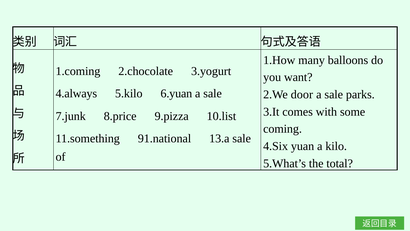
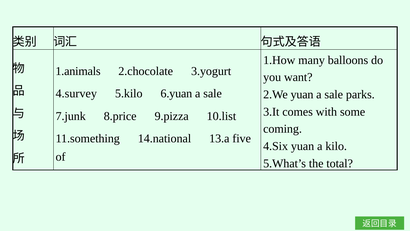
1.coming: 1.coming -> 1.animals
4.always: 4.always -> 4.survey
2.We door: door -> yuan
91.national: 91.national -> 14.national
13.a sale: sale -> five
